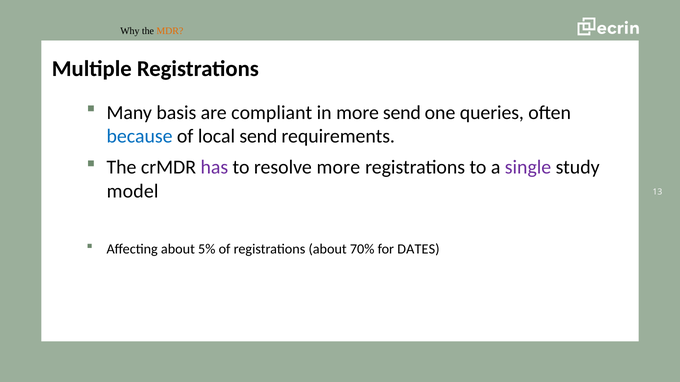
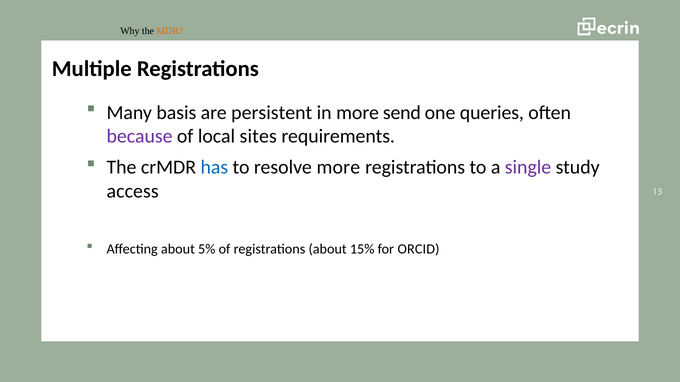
compliant: compliant -> persistent
because colour: blue -> purple
local send: send -> sites
has colour: purple -> blue
model: model -> access
70%: 70% -> 15%
DATES: DATES -> ORCID
